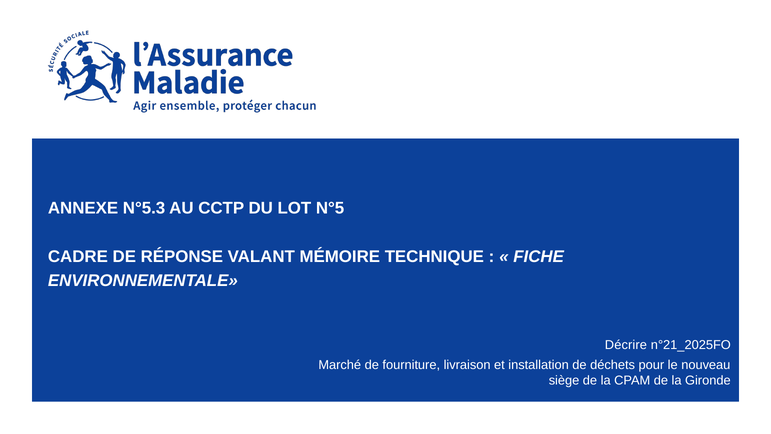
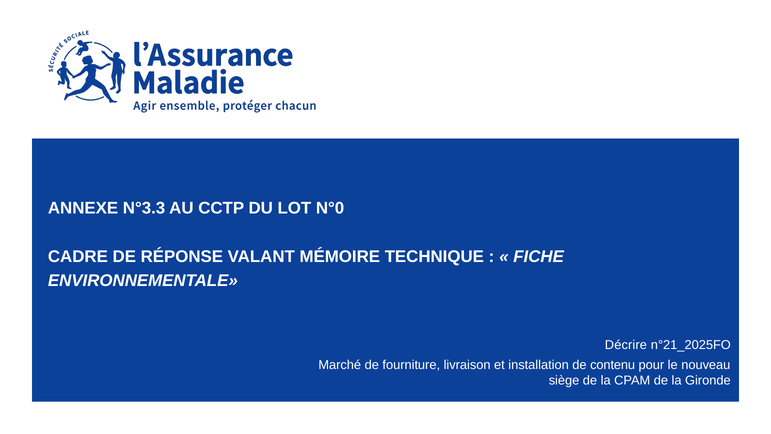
N°5.3: N°5.3 -> N°3.3
N°5: N°5 -> N°0
déchets: déchets -> contenu
